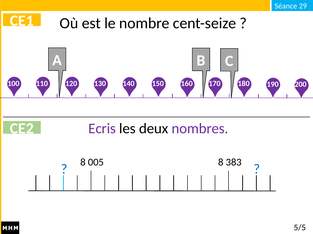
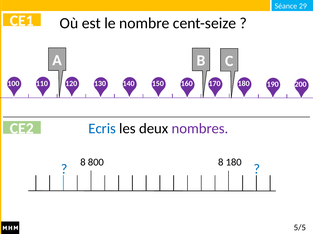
Ecris colour: purple -> blue
005: 005 -> 800
8 383: 383 -> 180
